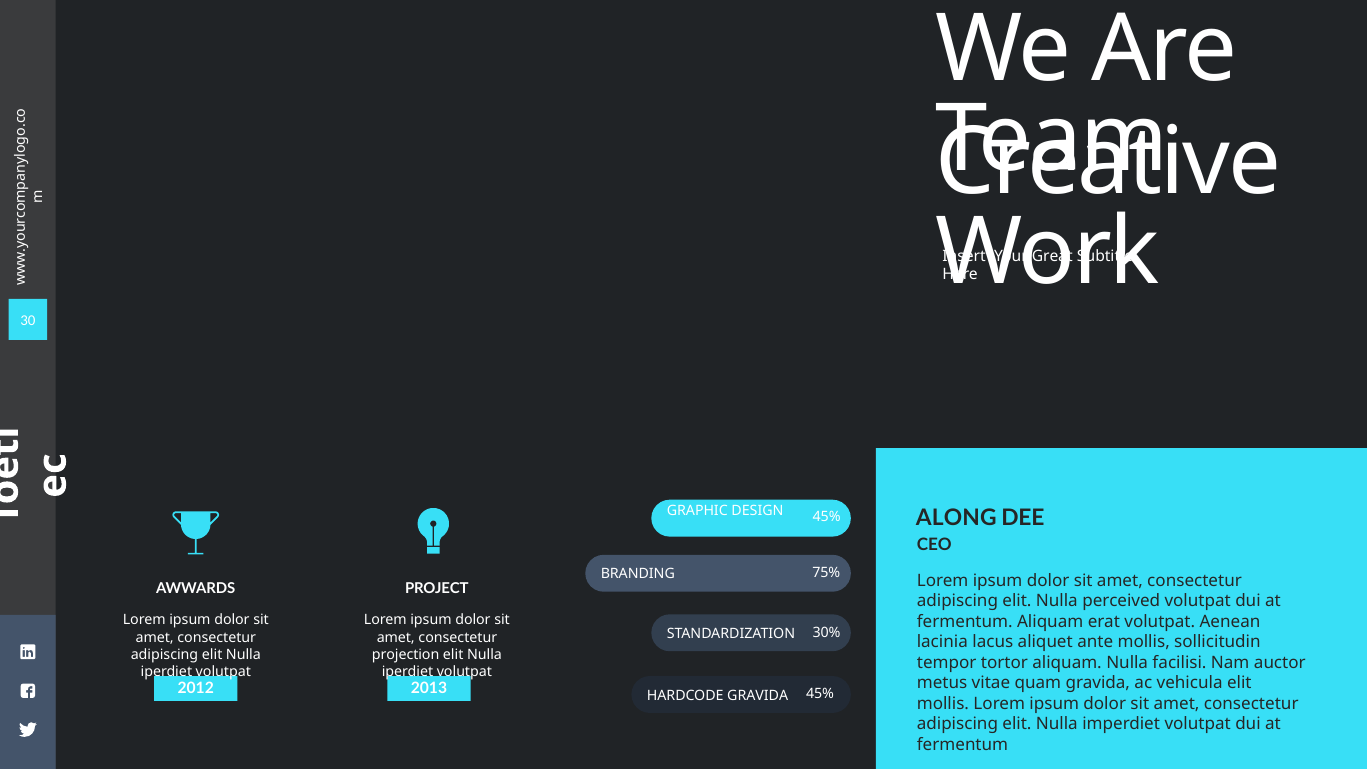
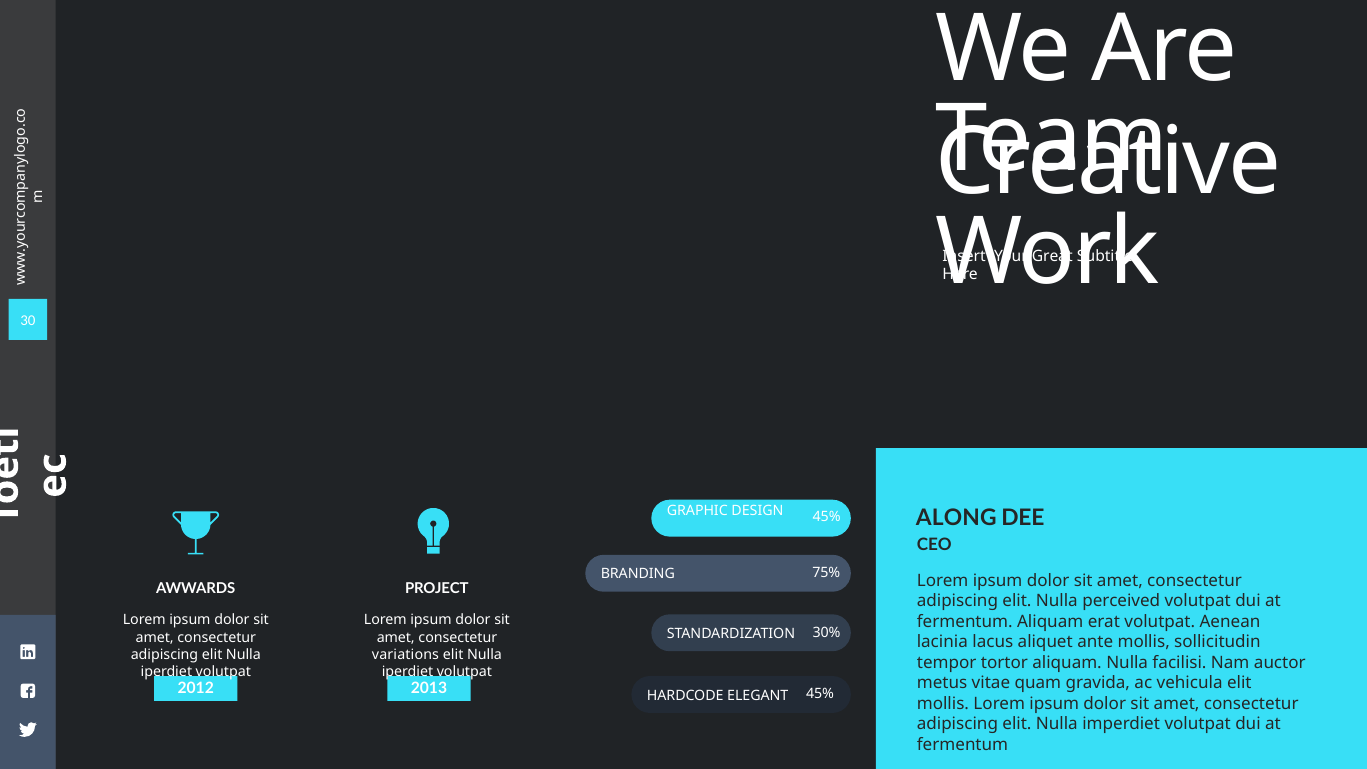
projection: projection -> variations
HARDCODE GRAVIDA: GRAVIDA -> ELEGANT
